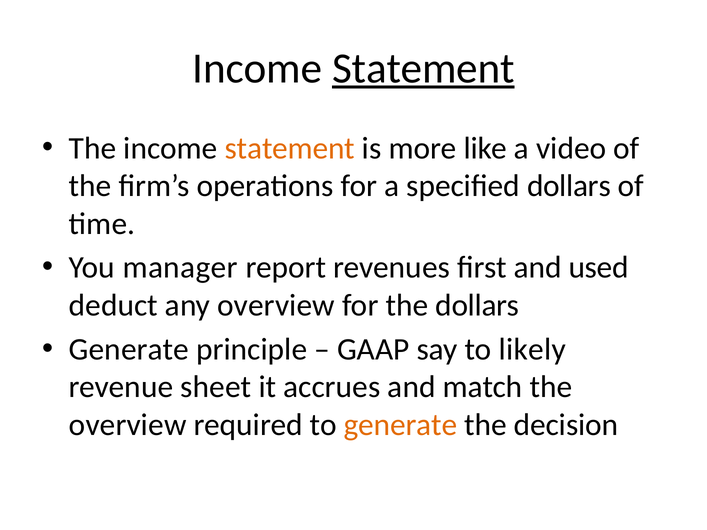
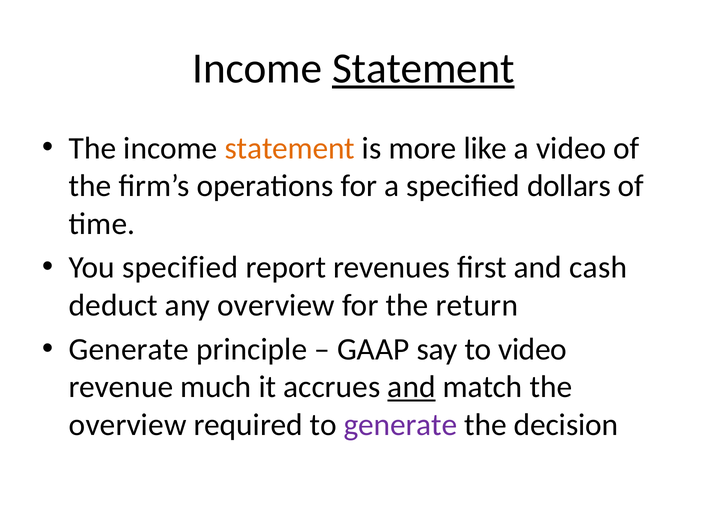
You manager: manager -> specified
used: used -> cash
the dollars: dollars -> return
to likely: likely -> video
sheet: sheet -> much
and at (411, 387) underline: none -> present
generate at (401, 425) colour: orange -> purple
